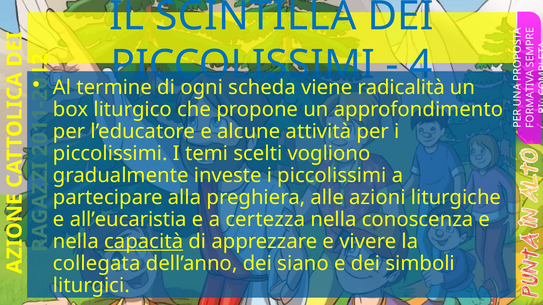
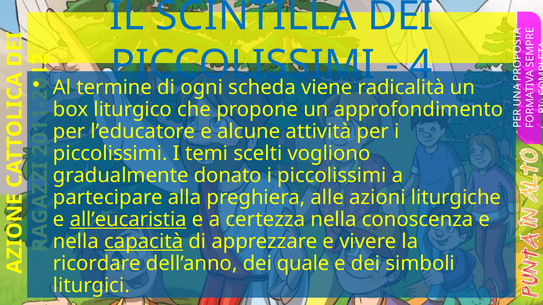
investe: investe -> donato
all’eucaristia underline: none -> present
collegata: collegata -> ricordare
siano: siano -> quale
